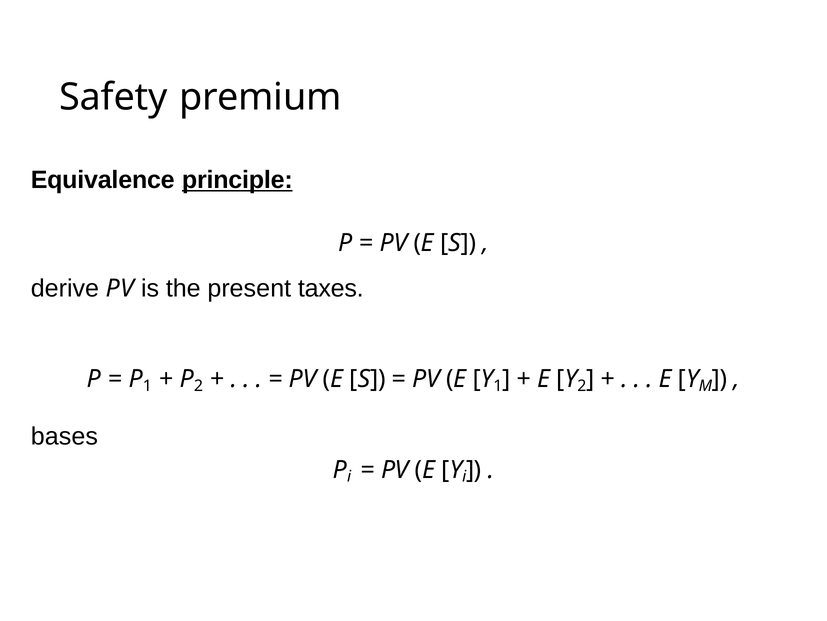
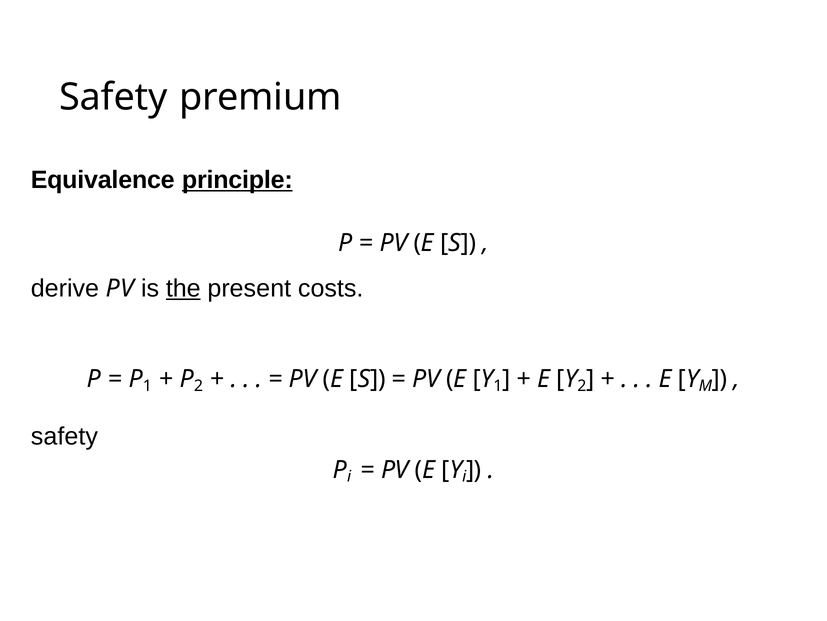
the underline: none -> present
taxes: taxes -> costs
bases at (64, 437): bases -> safety
